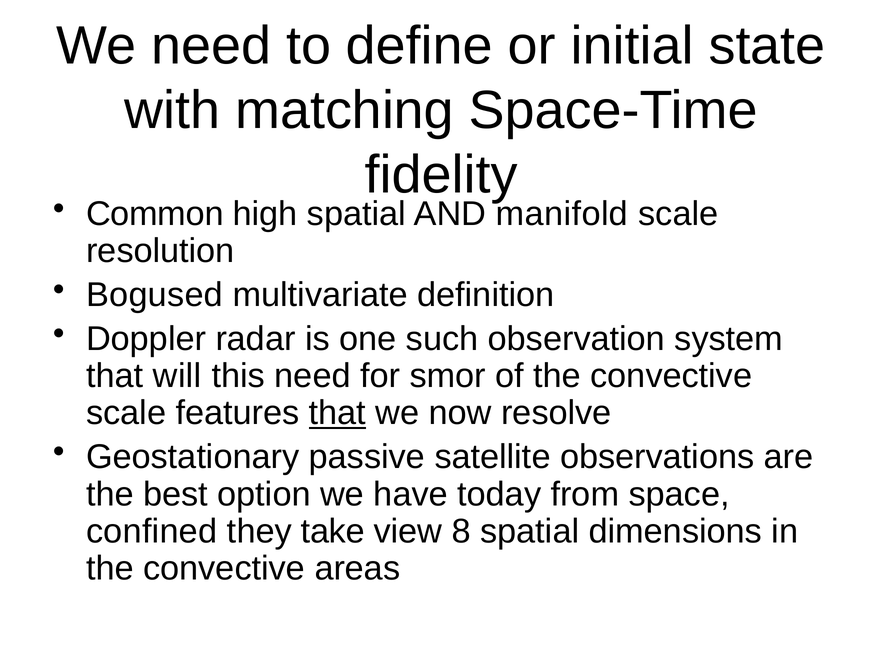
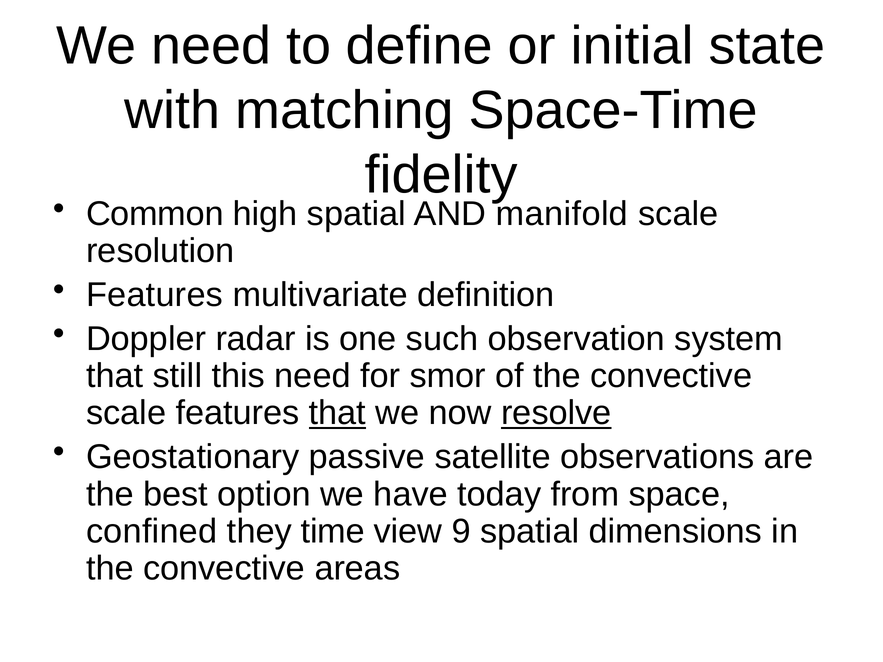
Bogused at (155, 295): Bogused -> Features
will: will -> still
resolve underline: none -> present
take: take -> time
8: 8 -> 9
